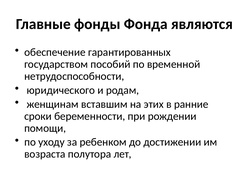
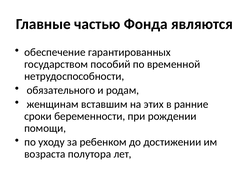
фонды: фонды -> частью
юридического: юридического -> обязательного
